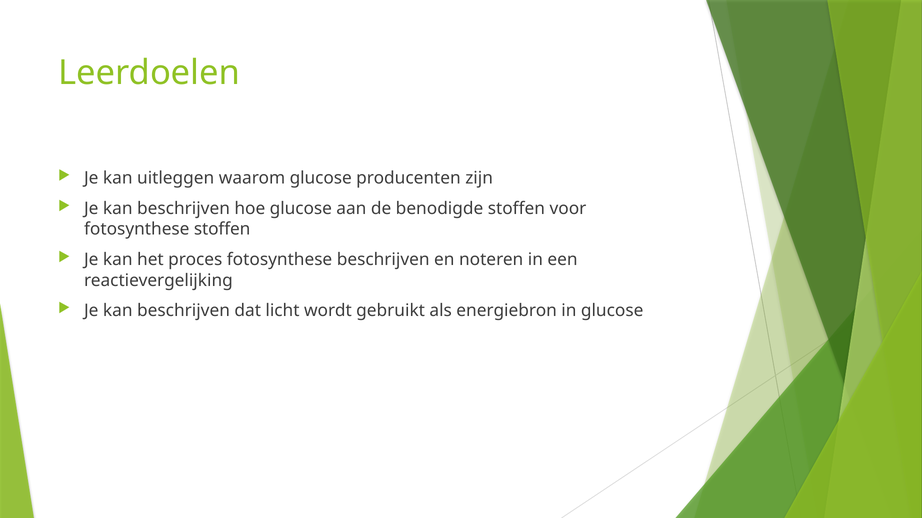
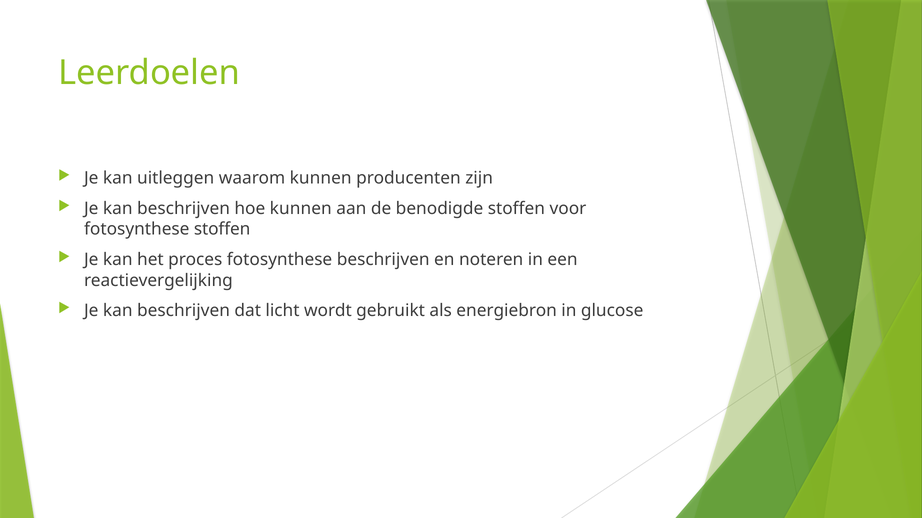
waarom glucose: glucose -> kunnen
hoe glucose: glucose -> kunnen
